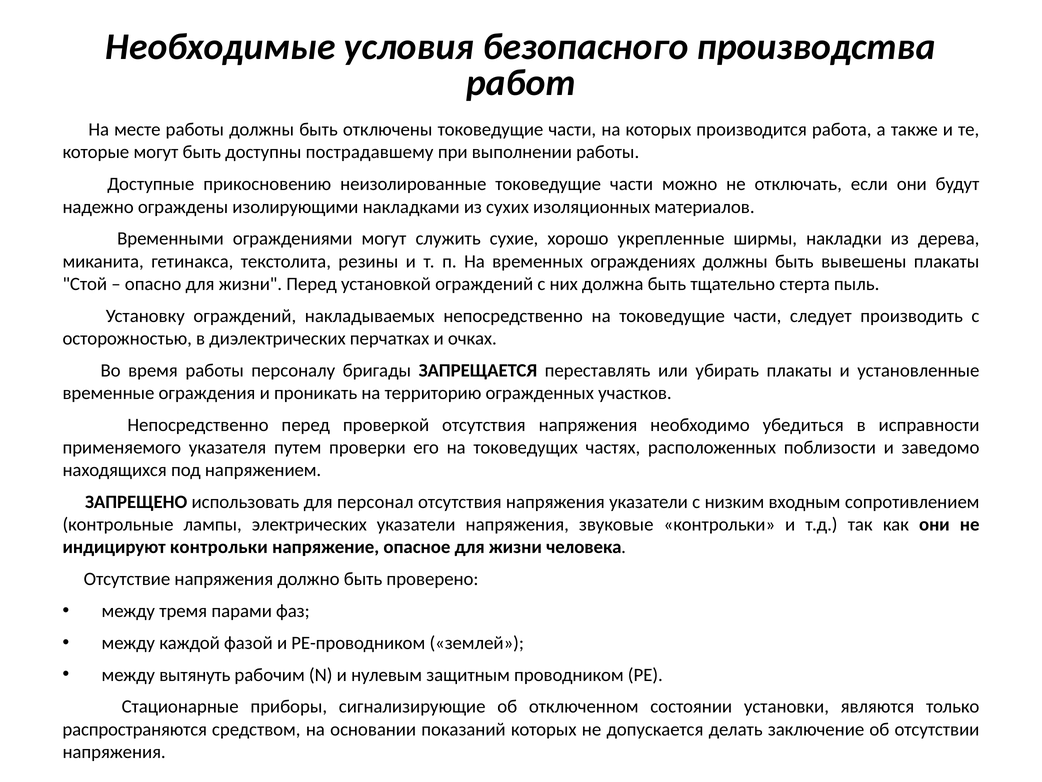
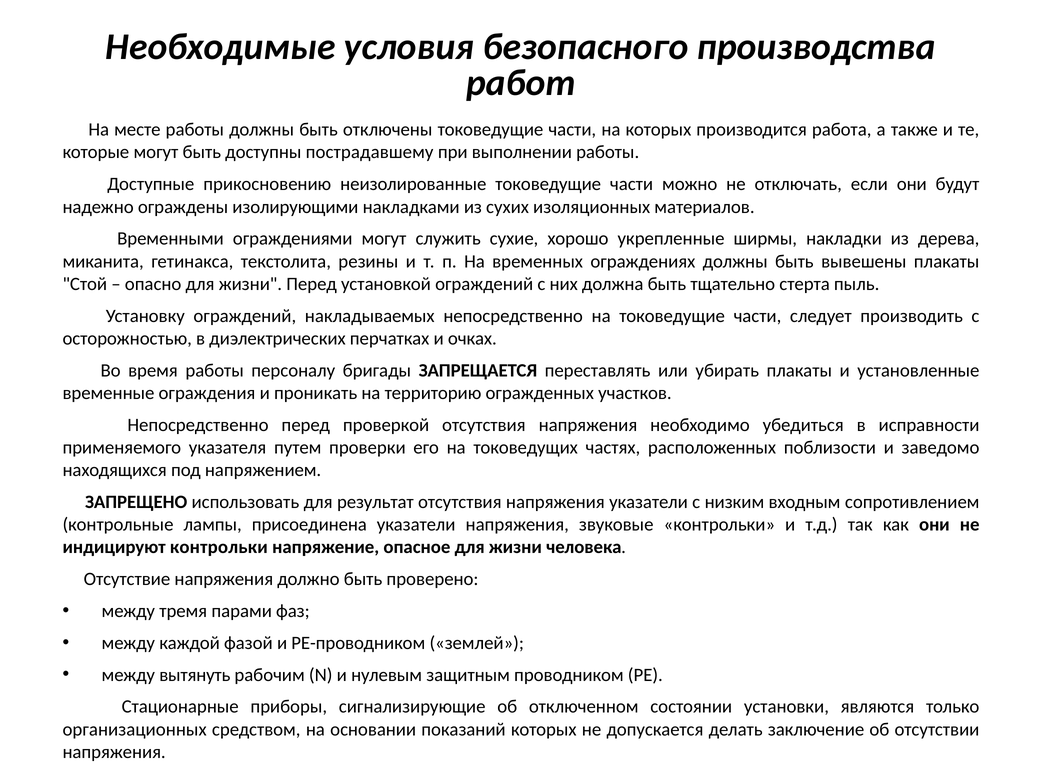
персонал: персонал -> результат
электрических: электрических -> присоединена
распространяются: распространяются -> организационных
